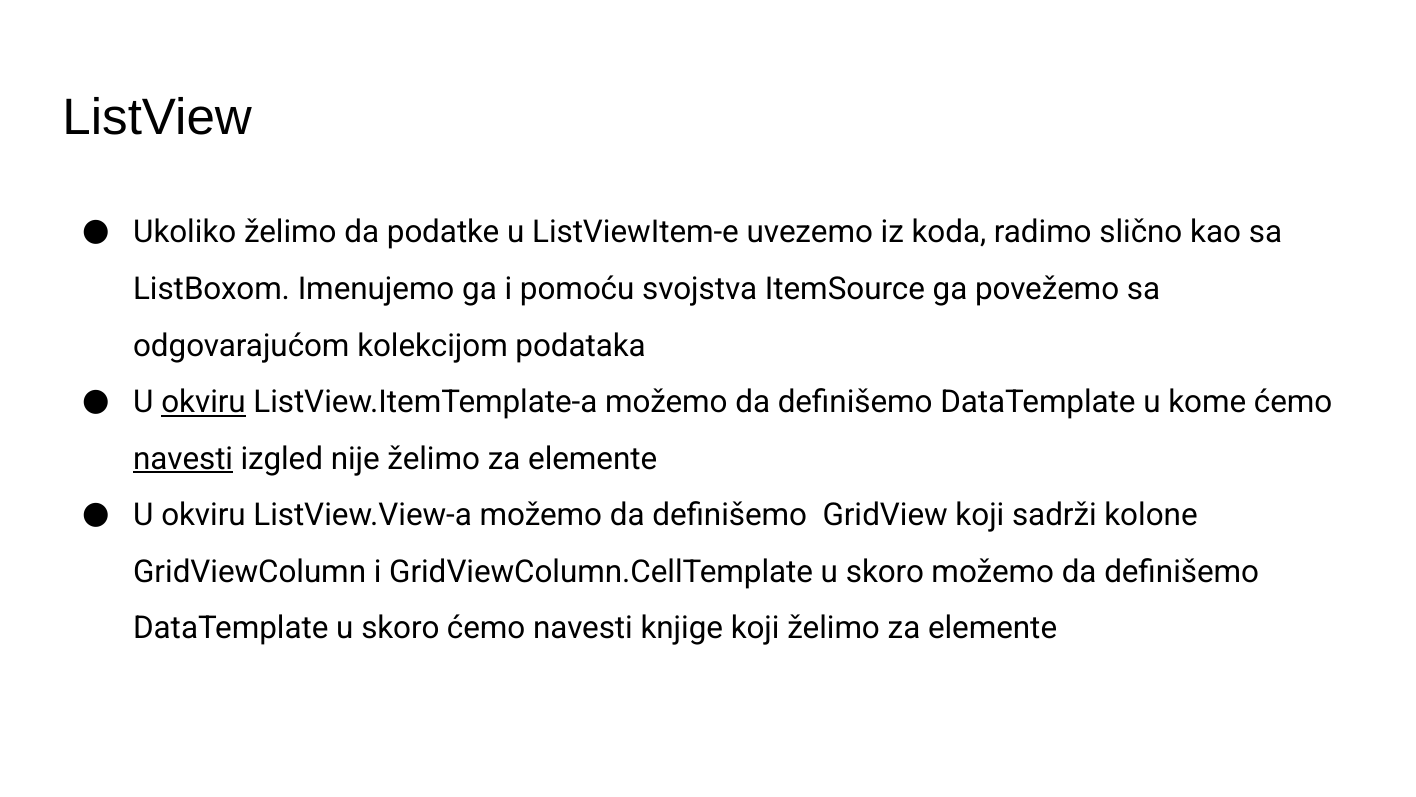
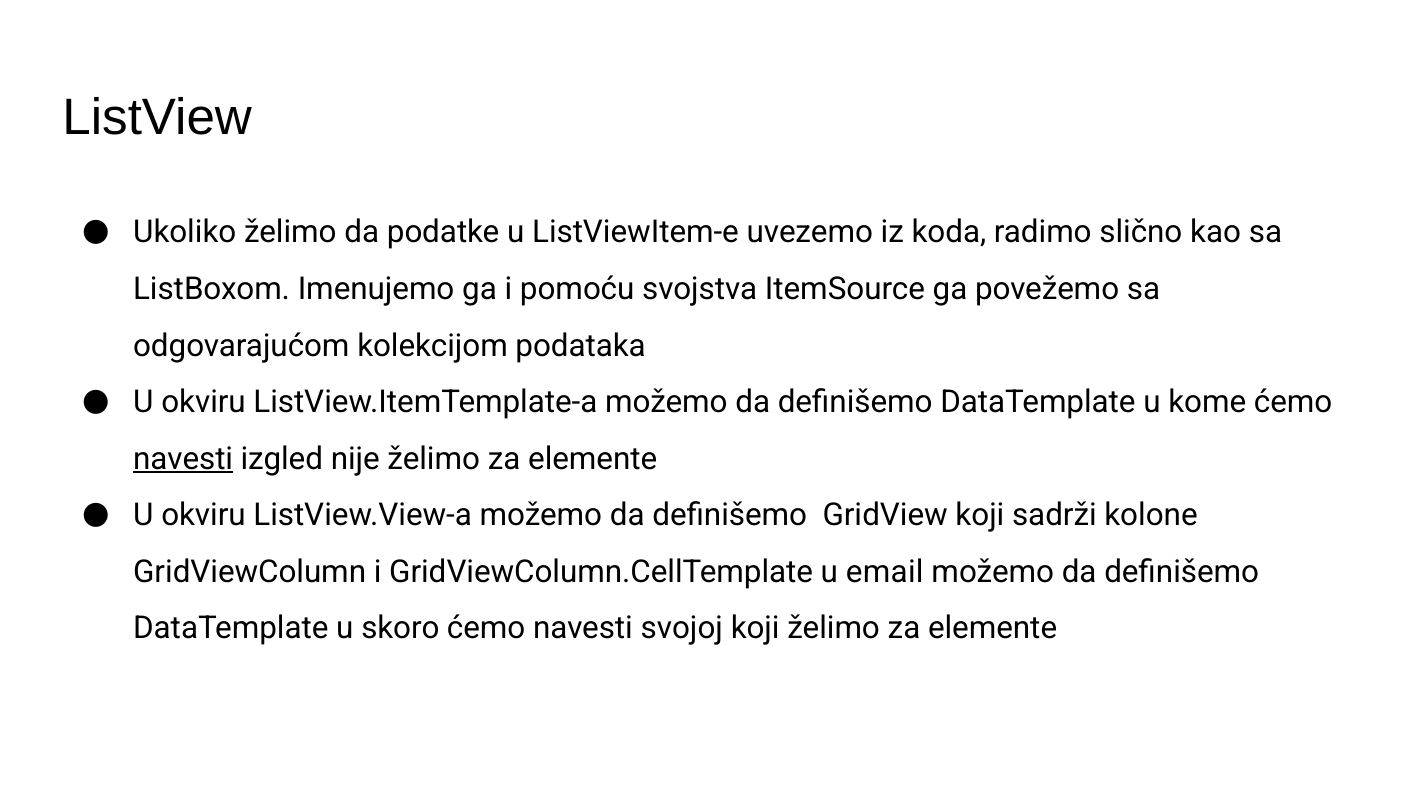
okviru at (204, 402) underline: present -> none
GridViewColumn.CellTemplate u skoro: skoro -> email
knjige: knjige -> svojoj
